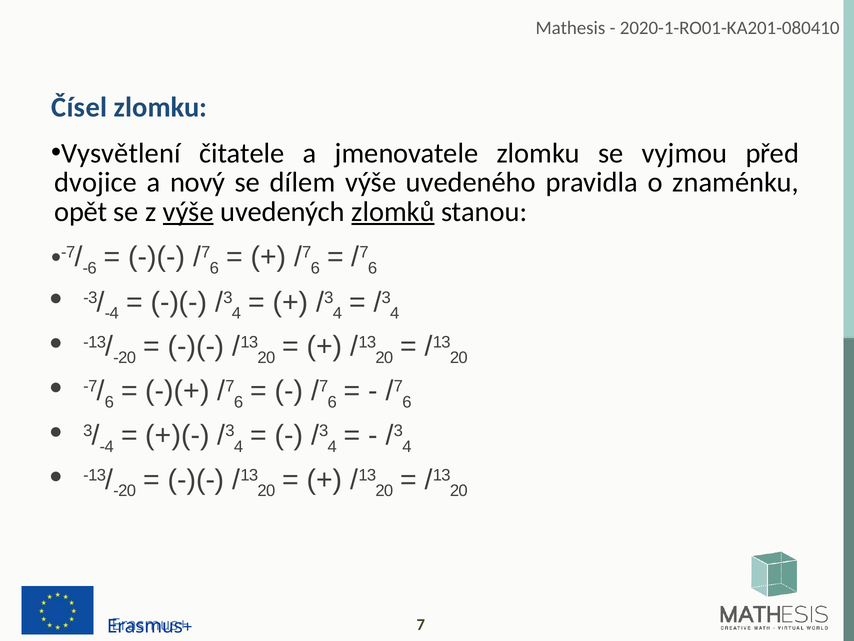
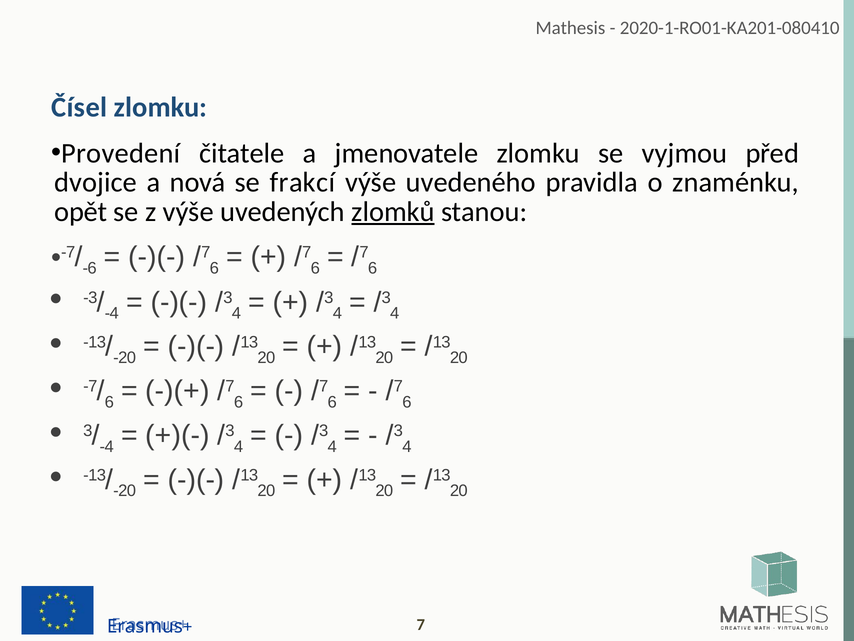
Vysvětlení: Vysvětlení -> Provedení
nový: nový -> nová
dílem: dílem -> frakcí
výše at (188, 212) underline: present -> none
